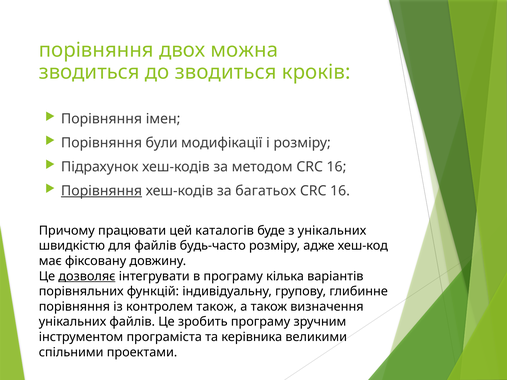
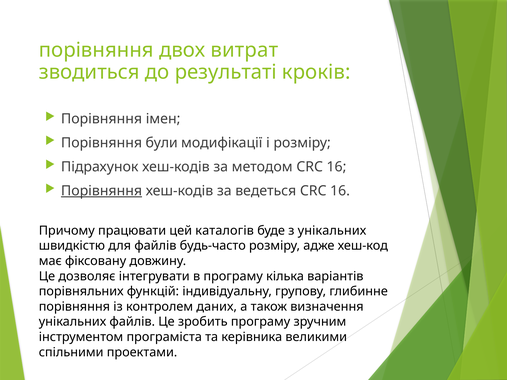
можна: можна -> витрат
до зводиться: зводиться -> результаті
багатьох: багатьох -> ведеться
дозволяє underline: present -> none
контролем також: також -> даних
